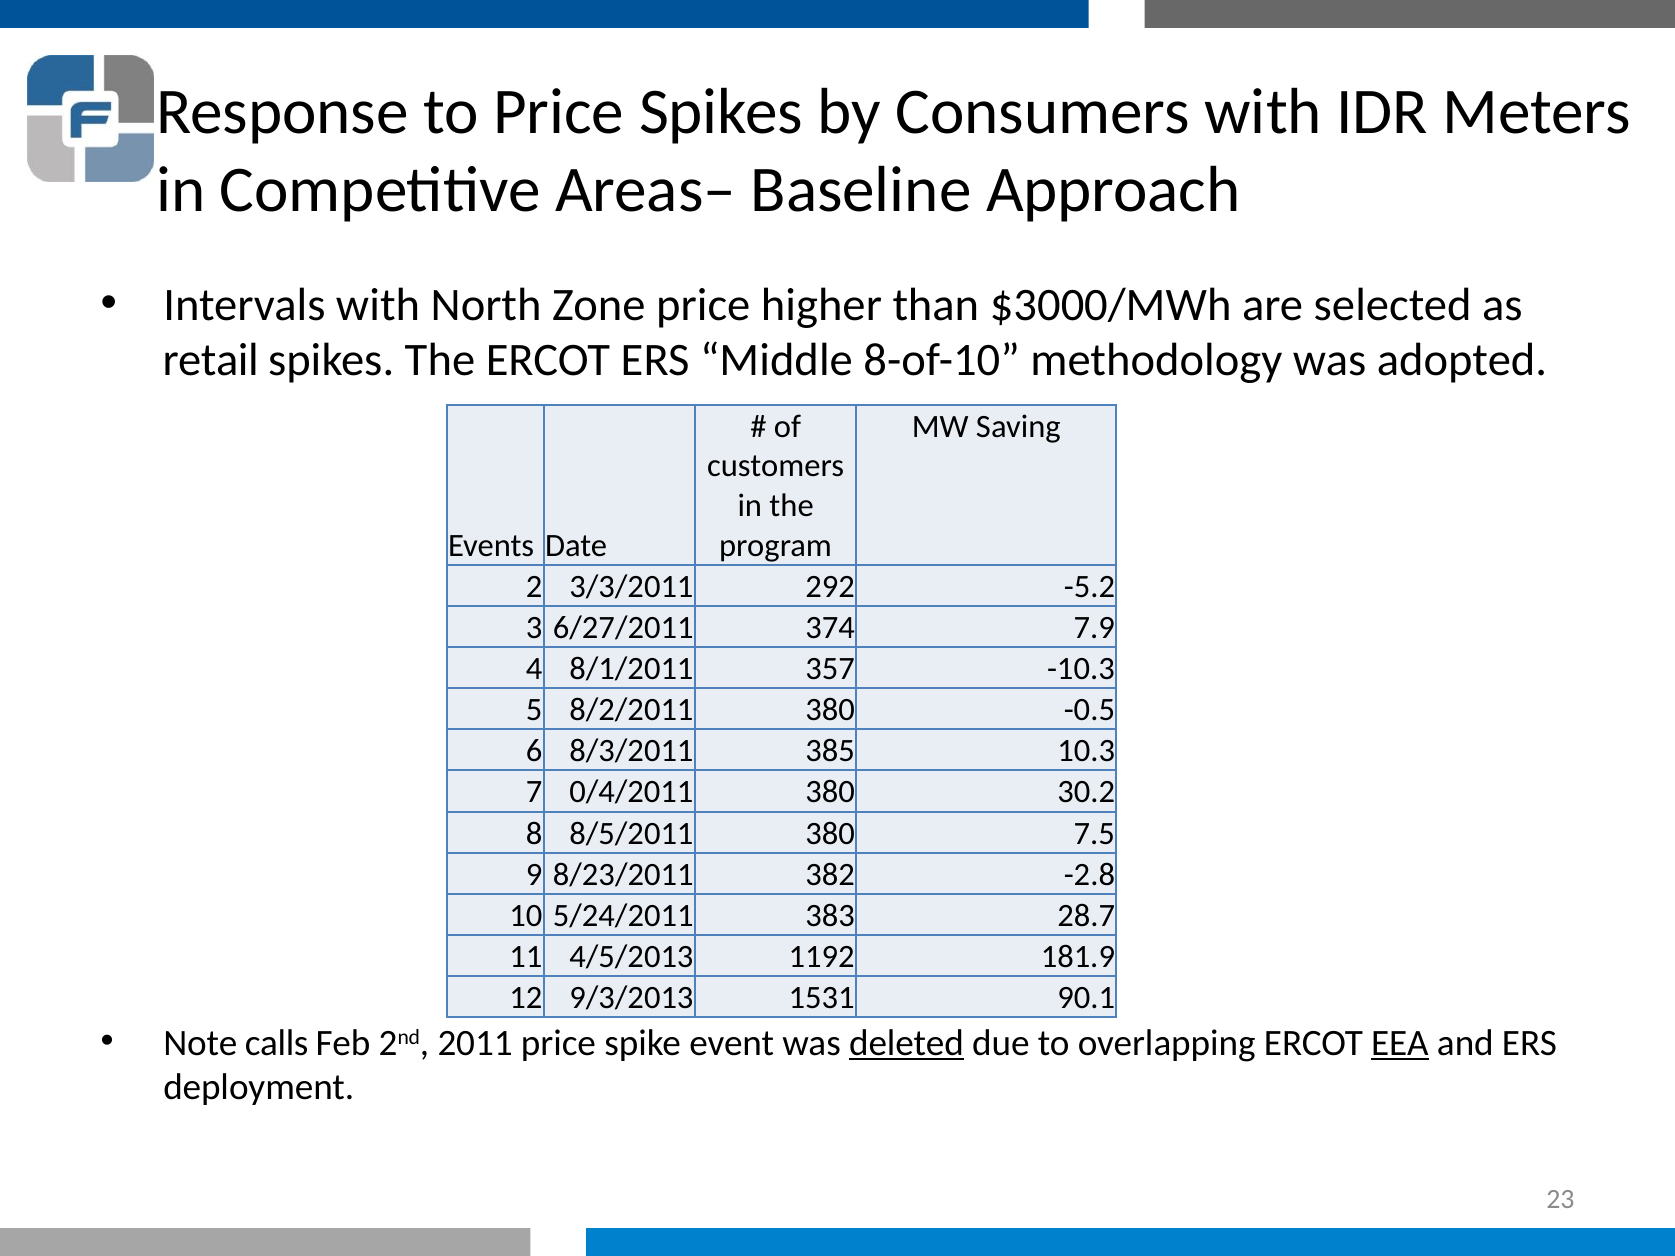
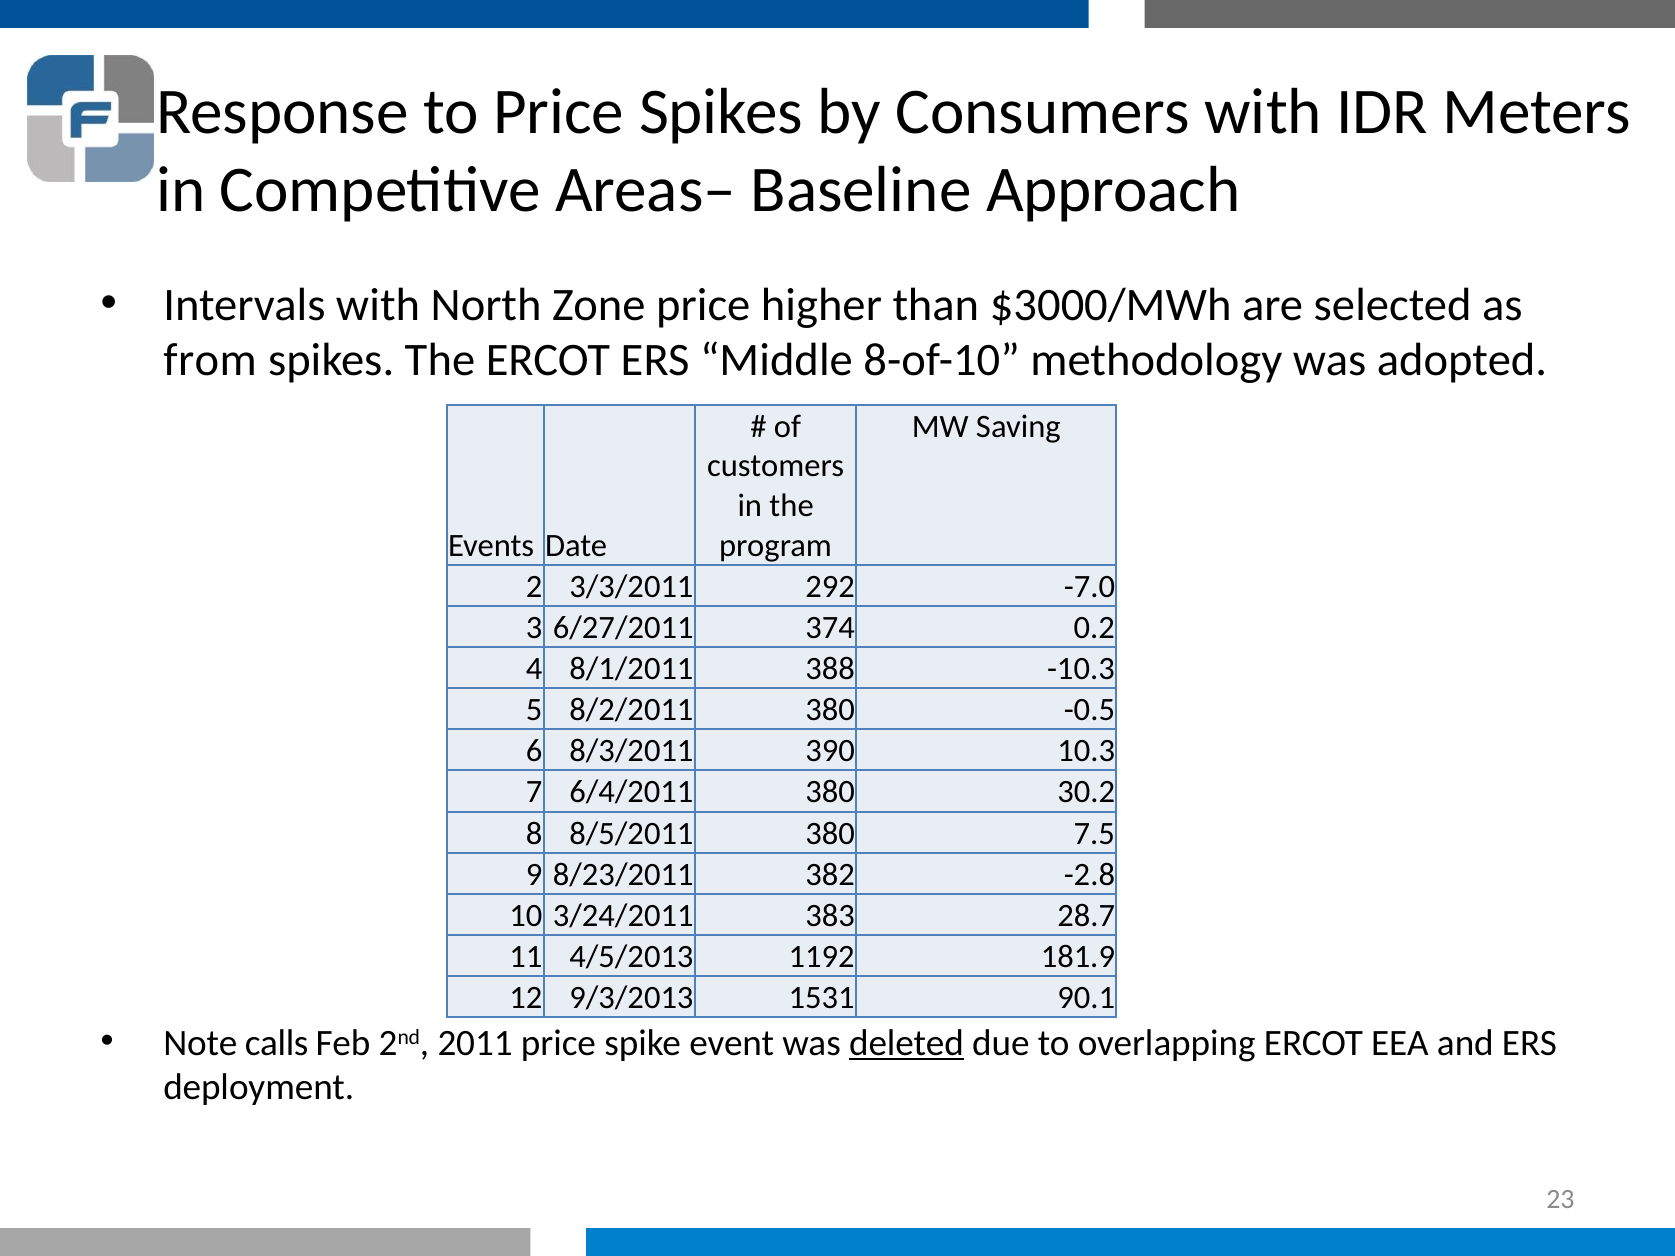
retail: retail -> from
-5.2: -5.2 -> -7.0
7.9: 7.9 -> 0.2
357: 357 -> 388
385: 385 -> 390
0/4/2011: 0/4/2011 -> 6/4/2011
5/24/2011: 5/24/2011 -> 3/24/2011
EEA underline: present -> none
